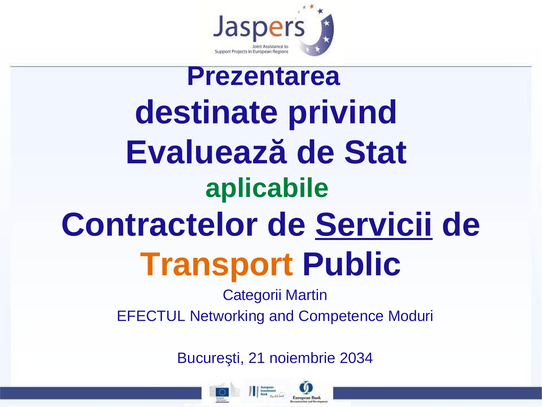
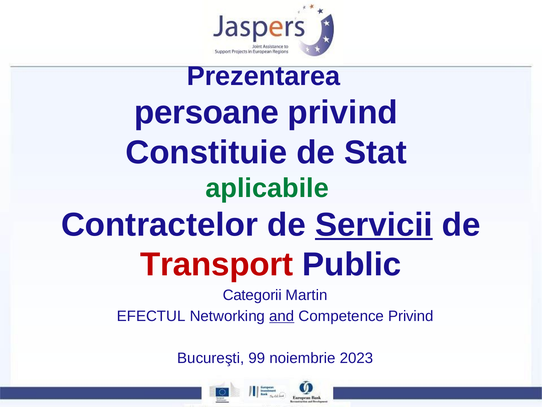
destinate: destinate -> persoane
Evaluează: Evaluează -> Constituie
Transport colour: orange -> red
and underline: none -> present
Competence Moduri: Moduri -> Privind
21: 21 -> 99
2034: 2034 -> 2023
